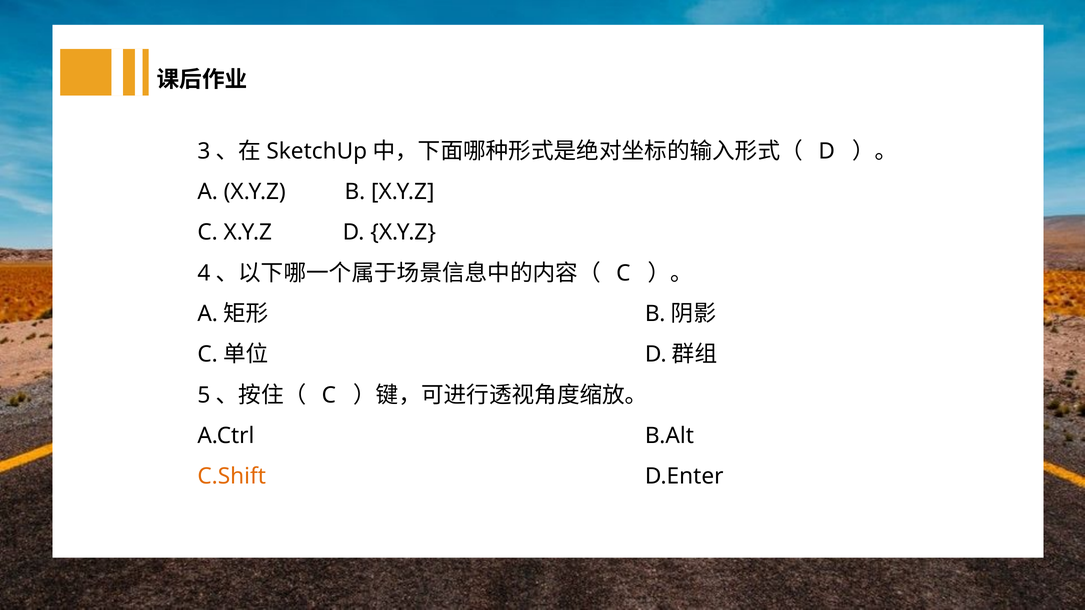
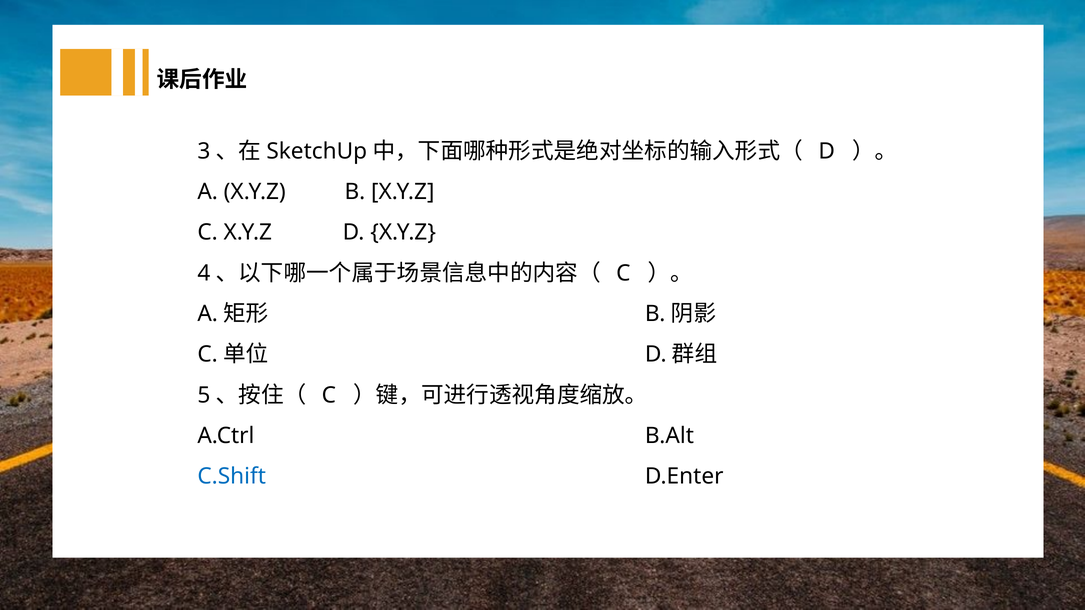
C.Shift colour: orange -> blue
